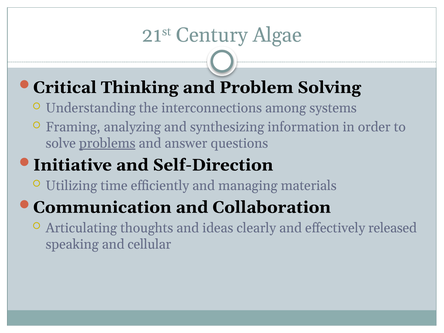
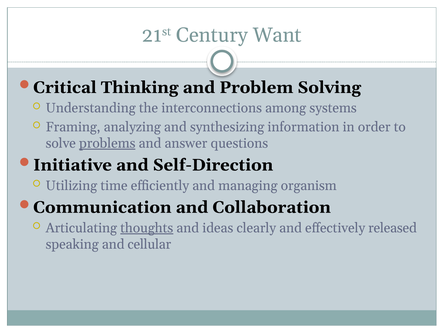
Algae: Algae -> Want
materials: materials -> organism
thoughts underline: none -> present
